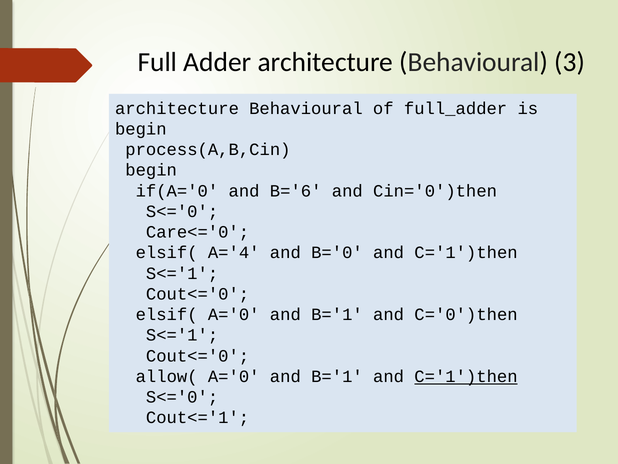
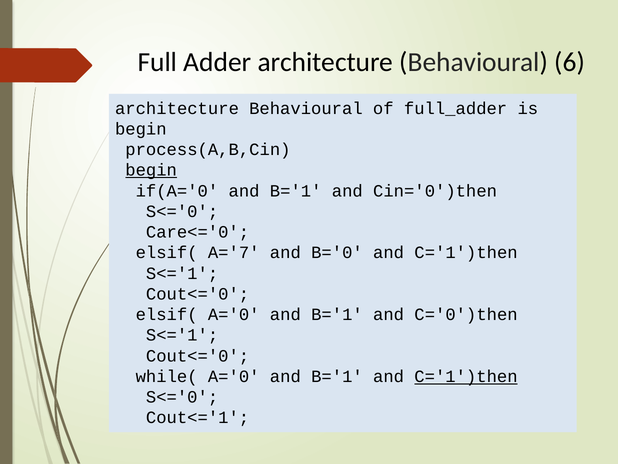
3: 3 -> 6
begin at (151, 170) underline: none -> present
if(A='0 and B='6: B='6 -> B='1
A='4: A='4 -> A='7
allow(: allow( -> while(
